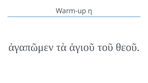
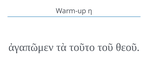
ἁγιοῦ: ἁγιοῦ -> τοῦτο
